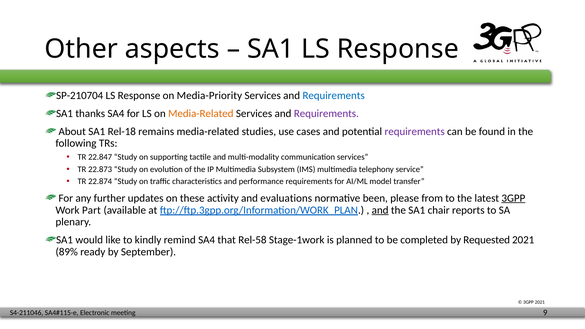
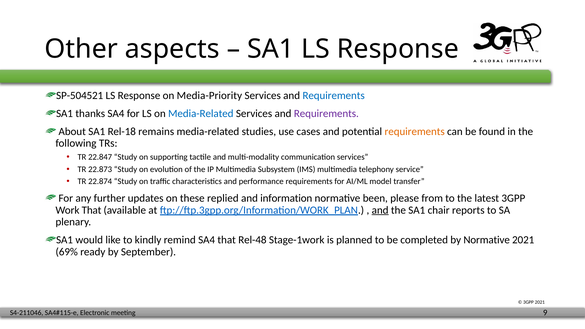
SP-210704: SP-210704 -> SP-504521
Media-Related at (201, 114) colour: orange -> blue
requirements at (415, 132) colour: purple -> orange
activity: activity -> replied
evaluations: evaluations -> information
3GPP at (513, 198) underline: present -> none
Work Part: Part -> That
Rel-58: Rel-58 -> Rel-48
by Requested: Requested -> Normative
89%: 89% -> 69%
